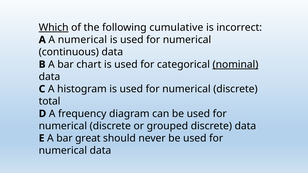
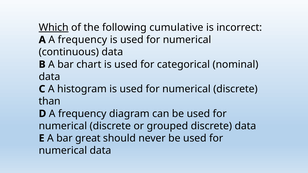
A A numerical: numerical -> frequency
nominal underline: present -> none
total: total -> than
